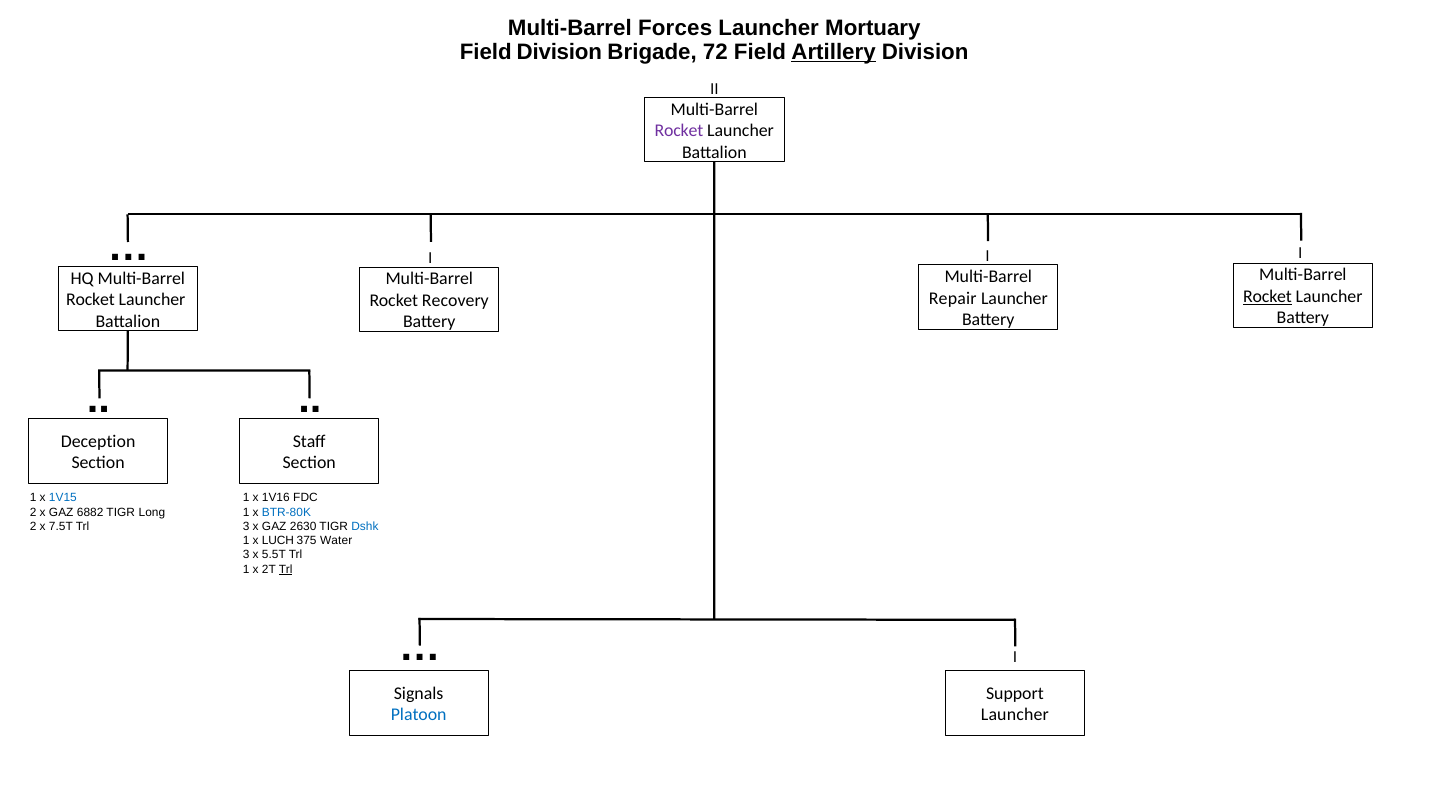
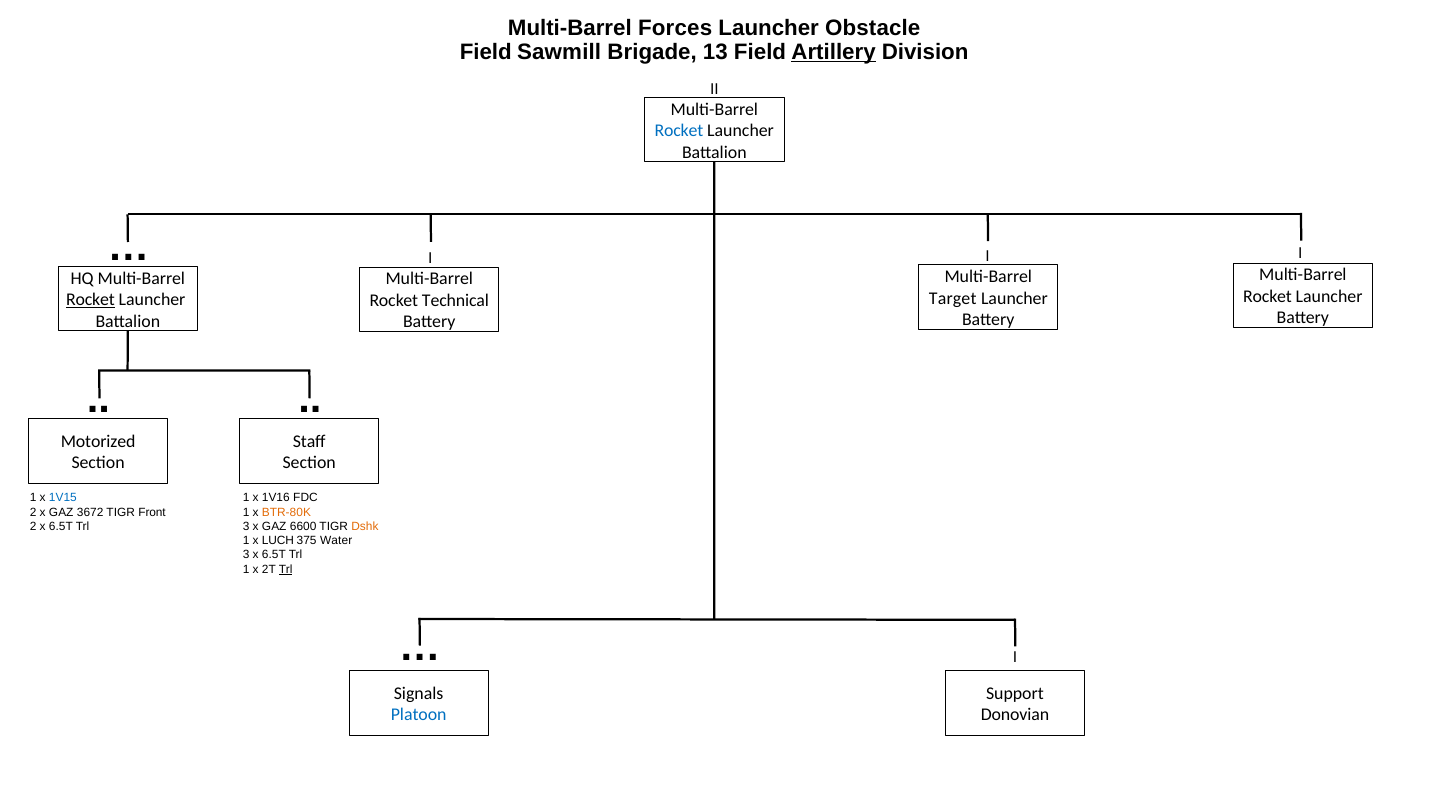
Mortuary: Mortuary -> Obstacle
Field Division: Division -> Sawmill
72: 72 -> 13
Rocket at (679, 131) colour: purple -> blue
Rocket at (1268, 296) underline: present -> none
Repair: Repair -> Target
Rocket at (90, 300) underline: none -> present
Recovery: Recovery -> Technical
Deception: Deception -> Motorized
6882: 6882 -> 3672
Long: Long -> Front
BTR-80K colour: blue -> orange
2 x 7.5T: 7.5T -> 6.5T
2630: 2630 -> 6600
Dshk colour: blue -> orange
3 x 5.5T: 5.5T -> 6.5T
Launcher at (1015, 715): Launcher -> Donovian
